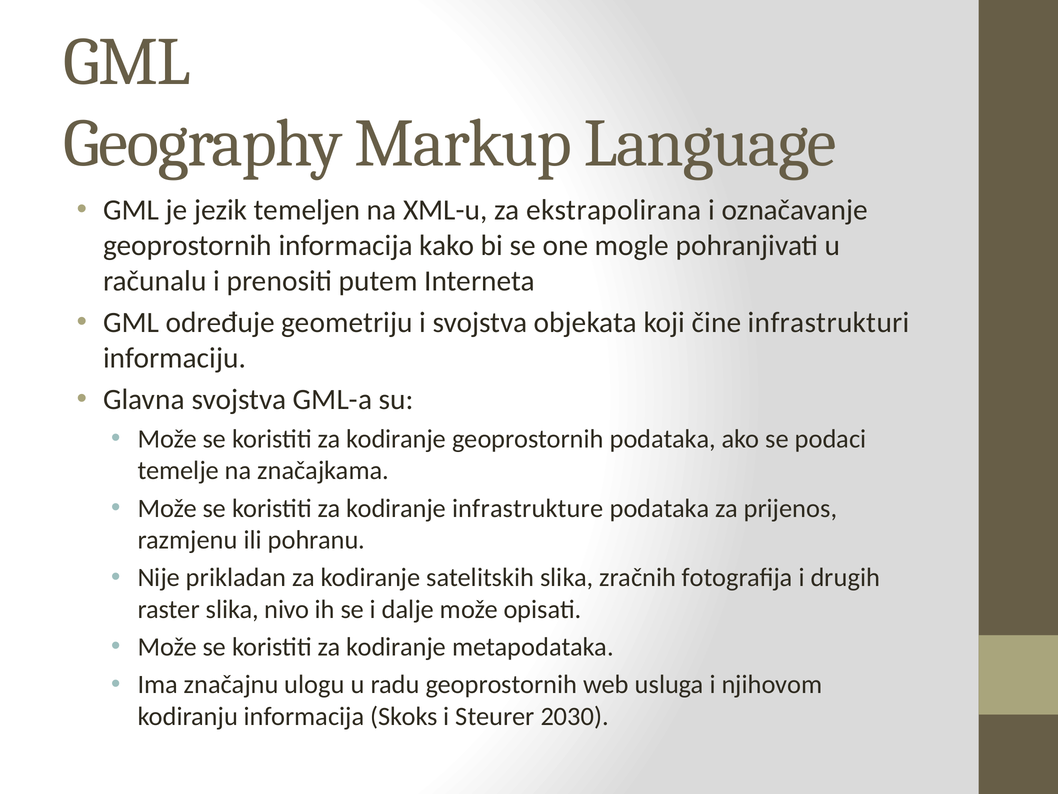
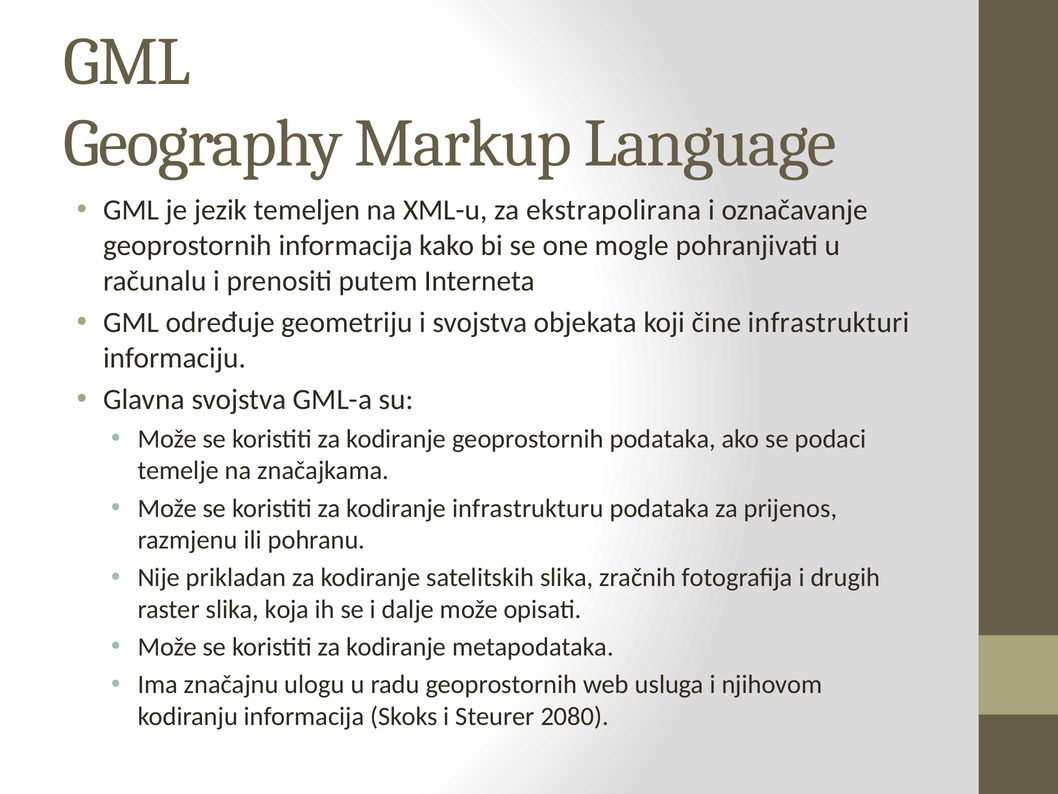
infrastrukture: infrastrukture -> infrastrukturu
nivo: nivo -> koja
2030: 2030 -> 2080
